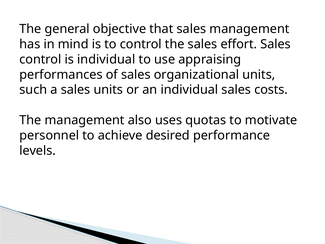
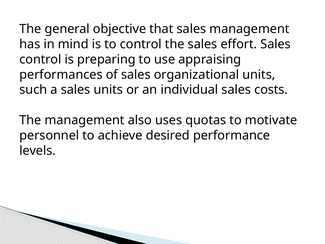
is individual: individual -> preparing
